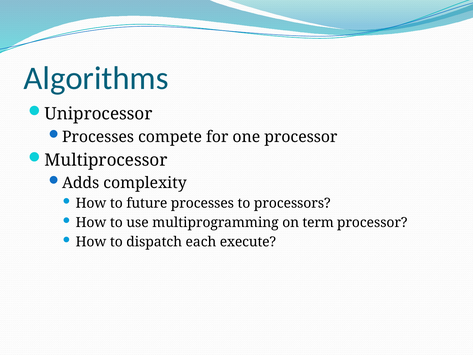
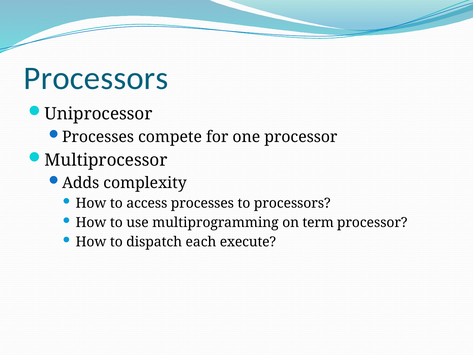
Algorithms at (96, 78): Algorithms -> Processors
future: future -> access
